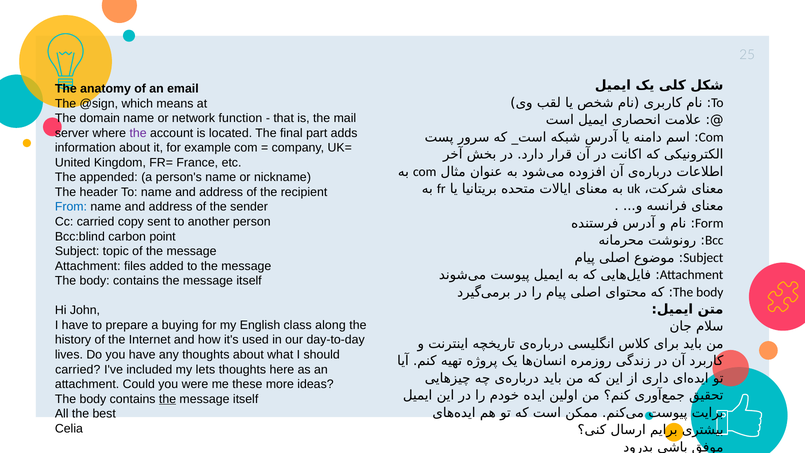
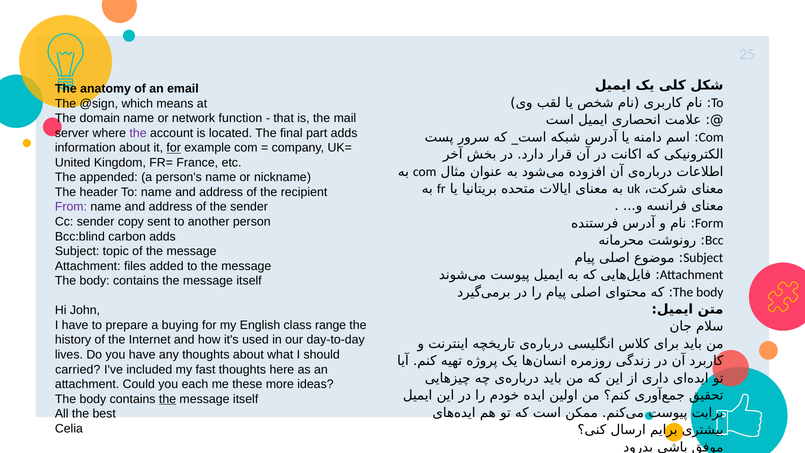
for at (174, 148) underline: none -> present
From colour: blue -> purple
Cc carried: carried -> sender
carbon point: point -> adds
along: along -> range
lets: lets -> fast
were: were -> each
